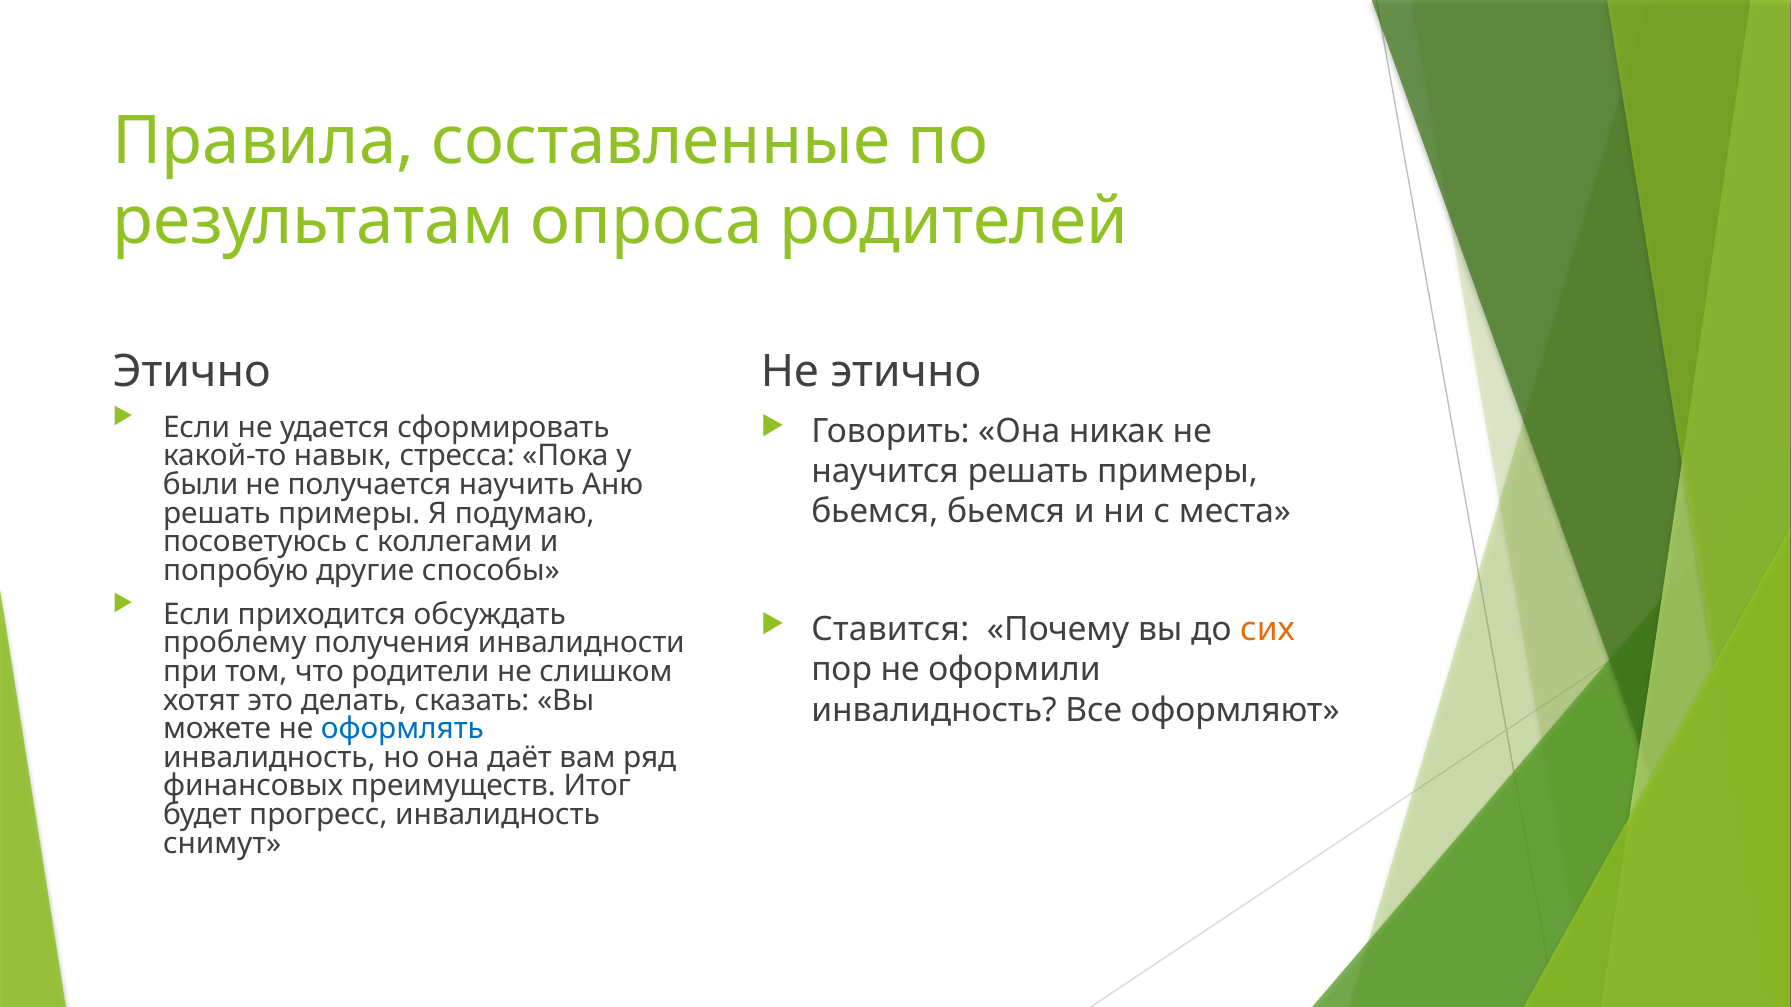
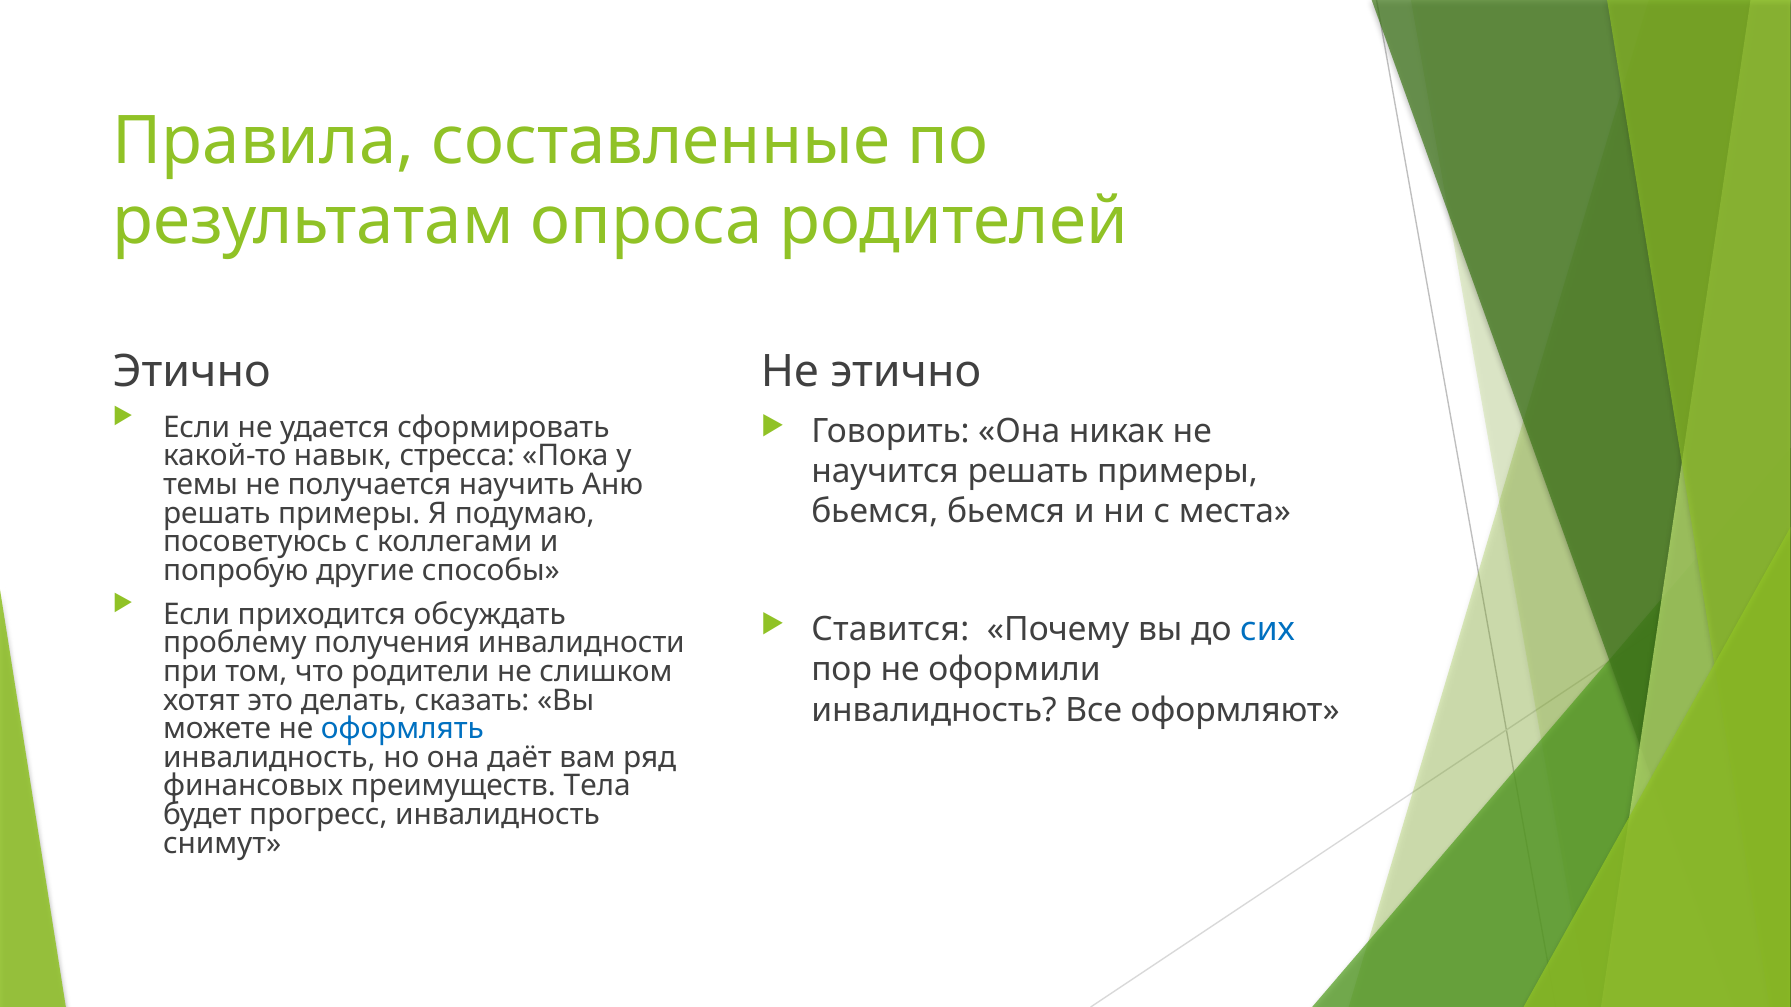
были: были -> темы
сих colour: orange -> blue
Итог: Итог -> Тела
